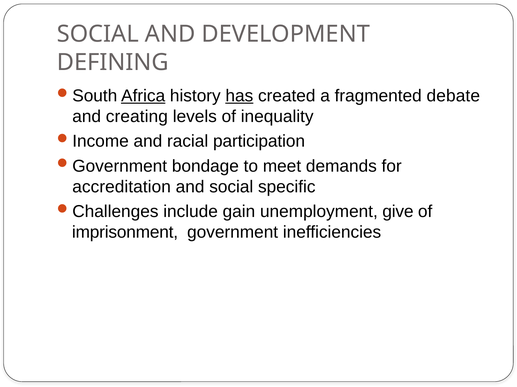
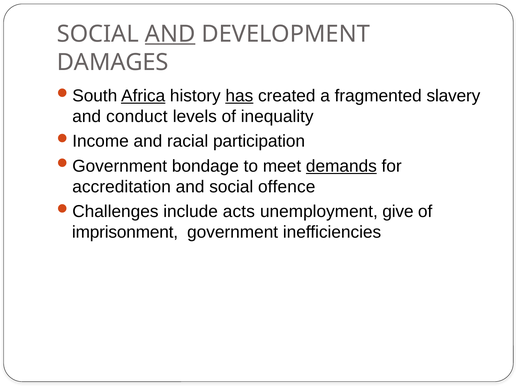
AND at (170, 34) underline: none -> present
DEFINING: DEFINING -> DAMAGES
debate: debate -> slavery
creating: creating -> conduct
demands underline: none -> present
specific: specific -> offence
gain: gain -> acts
